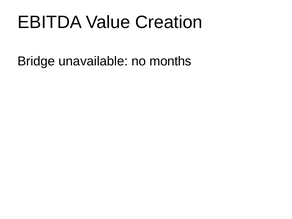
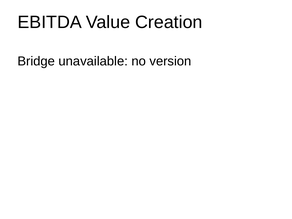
months: months -> version
